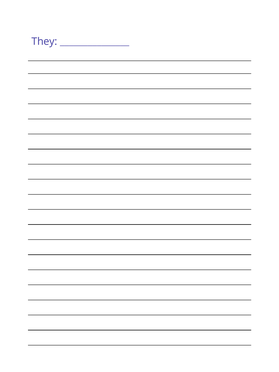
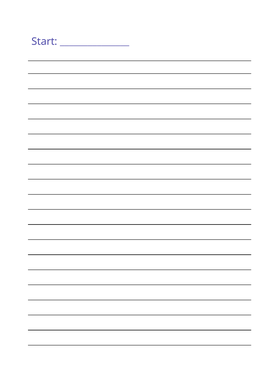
They: They -> Start
